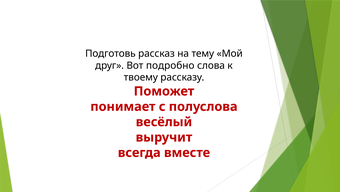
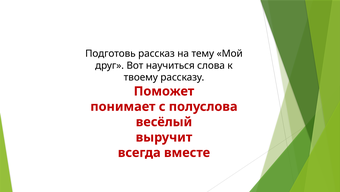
подробно: подробно -> научиться
